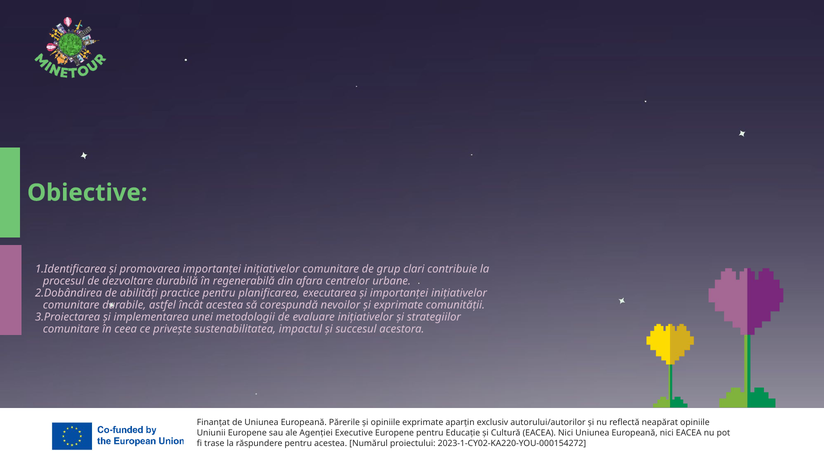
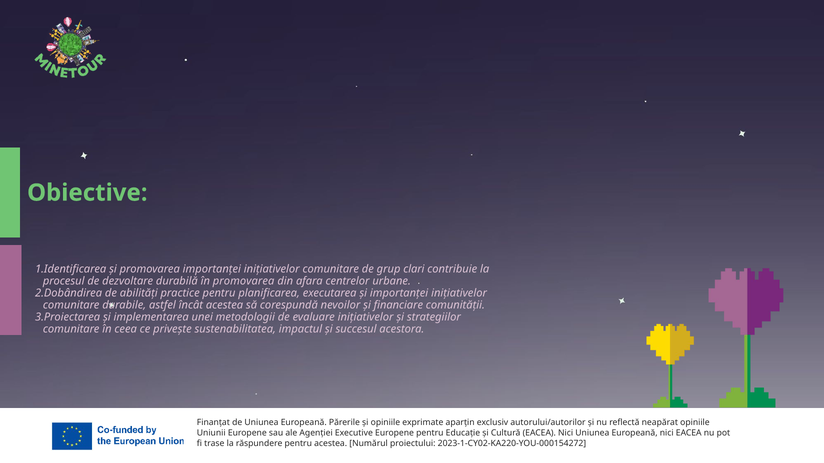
în regenerabilă: regenerabilă -> promovarea
și exprimate: exprimate -> financiare
